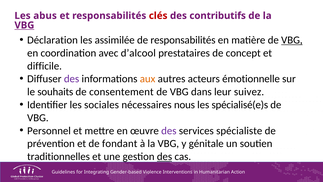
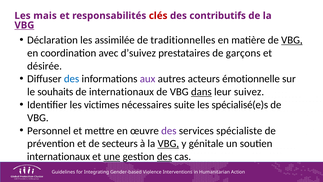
abus: abus -> mais
de responsabilités: responsabilités -> traditionnelles
d’alcool: d’alcool -> d’suivez
concept: concept -> garçons
difficile: difficile -> désirée
des at (72, 79) colour: purple -> blue
aux colour: orange -> purple
de consentement: consentement -> internationaux
dans underline: none -> present
sociales: sociales -> victimes
nous: nous -> suite
fondant: fondant -> secteurs
VBG at (168, 143) underline: none -> present
traditionnelles at (59, 156): traditionnelles -> internationaux
une underline: none -> present
